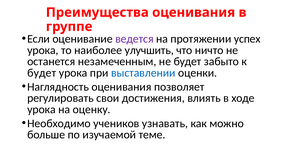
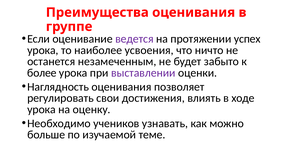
улучшить: улучшить -> усвоения
будет at (42, 73): будет -> более
выставлении colour: blue -> purple
